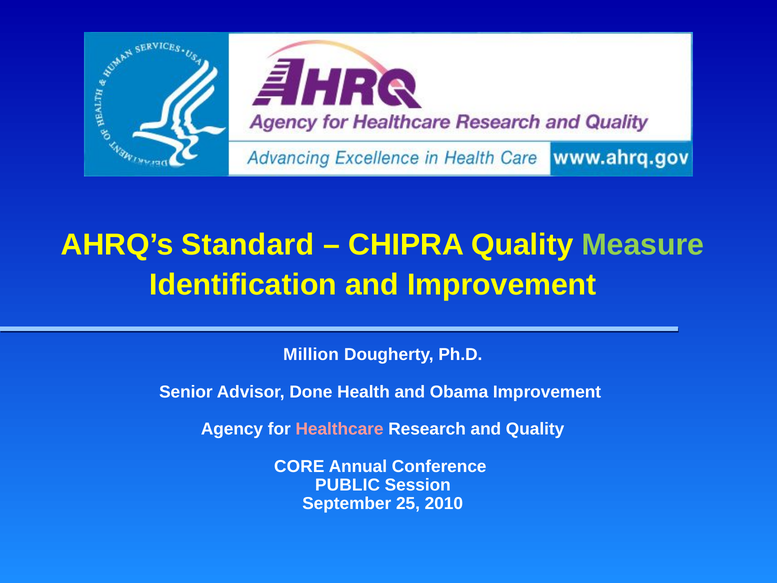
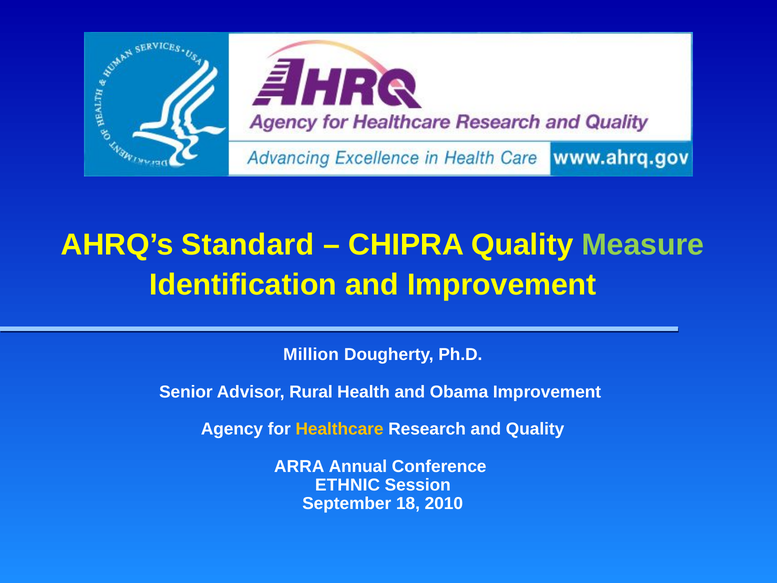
Done: Done -> Rural
Healthcare colour: pink -> yellow
CORE: CORE -> ARRA
PUBLIC: PUBLIC -> ETHNIC
25: 25 -> 18
